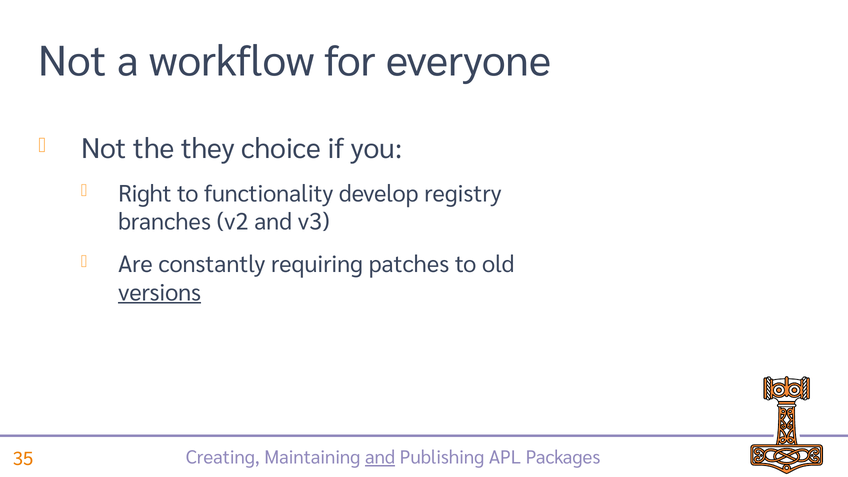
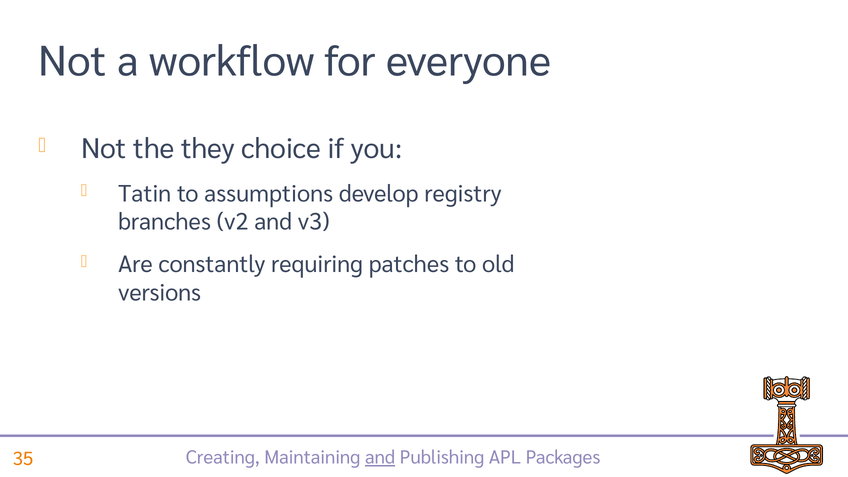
Right: Right -> Tatin
functionality: functionality -> assumptions
versions underline: present -> none
